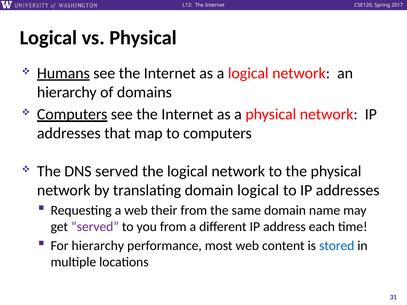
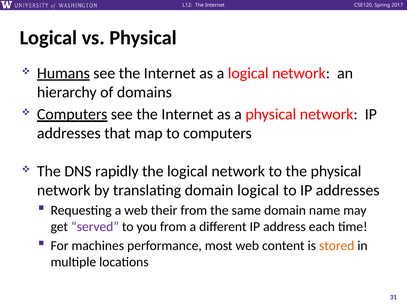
DNS served: served -> rapidly
For hierarchy: hierarchy -> machines
stored colour: blue -> orange
